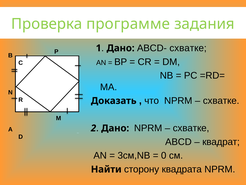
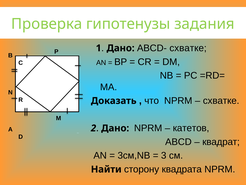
программе: программе -> гипотенузы
схватке at (191, 128): схватке -> катетов
0: 0 -> 3
